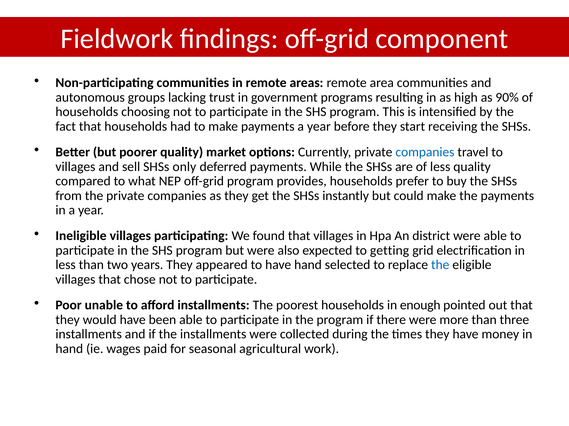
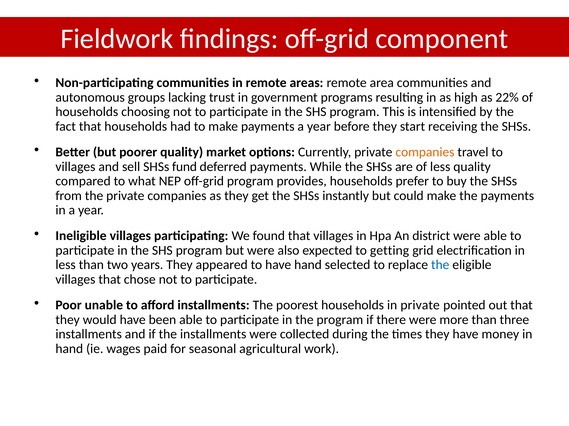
90%: 90% -> 22%
companies at (425, 152) colour: blue -> orange
only: only -> fund
in enough: enough -> private
